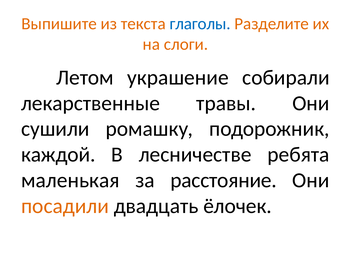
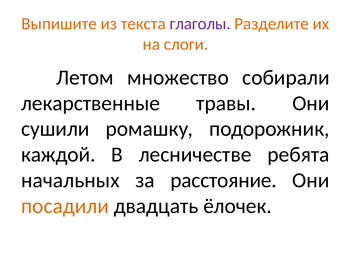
глаголы colour: blue -> purple
украшение: украшение -> множество
маленькая: маленькая -> начальных
